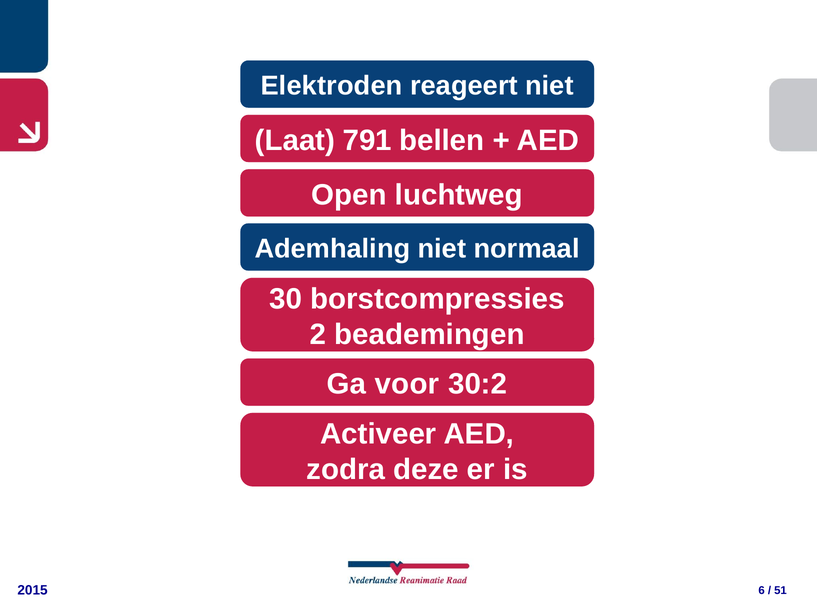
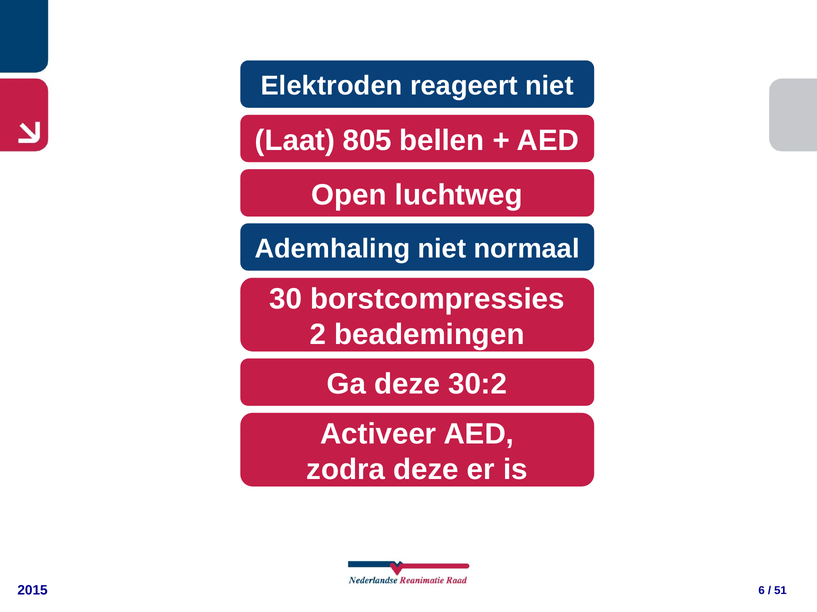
791: 791 -> 805
Ga voor: voor -> deze
